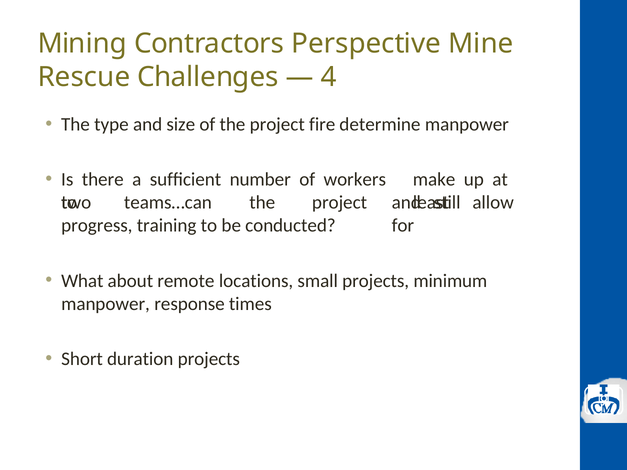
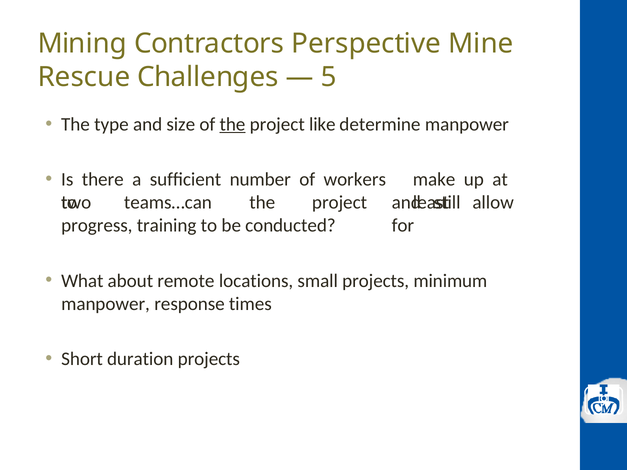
4: 4 -> 5
the at (232, 124) underline: none -> present
fire: fire -> like
